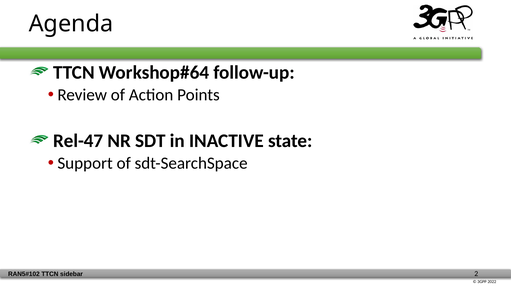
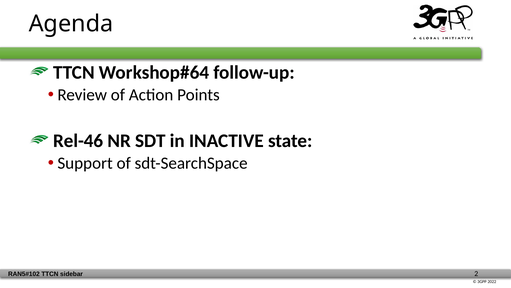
Rel-47: Rel-47 -> Rel-46
